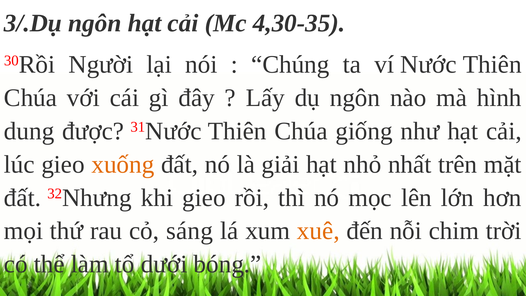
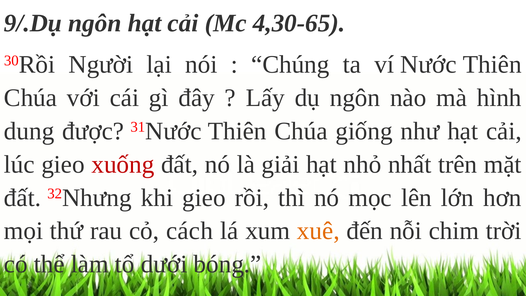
3/.Dụ: 3/.Dụ -> 9/.Dụ
4,30-35: 4,30-35 -> 4,30-65
xuống colour: orange -> red
sáng: sáng -> cách
